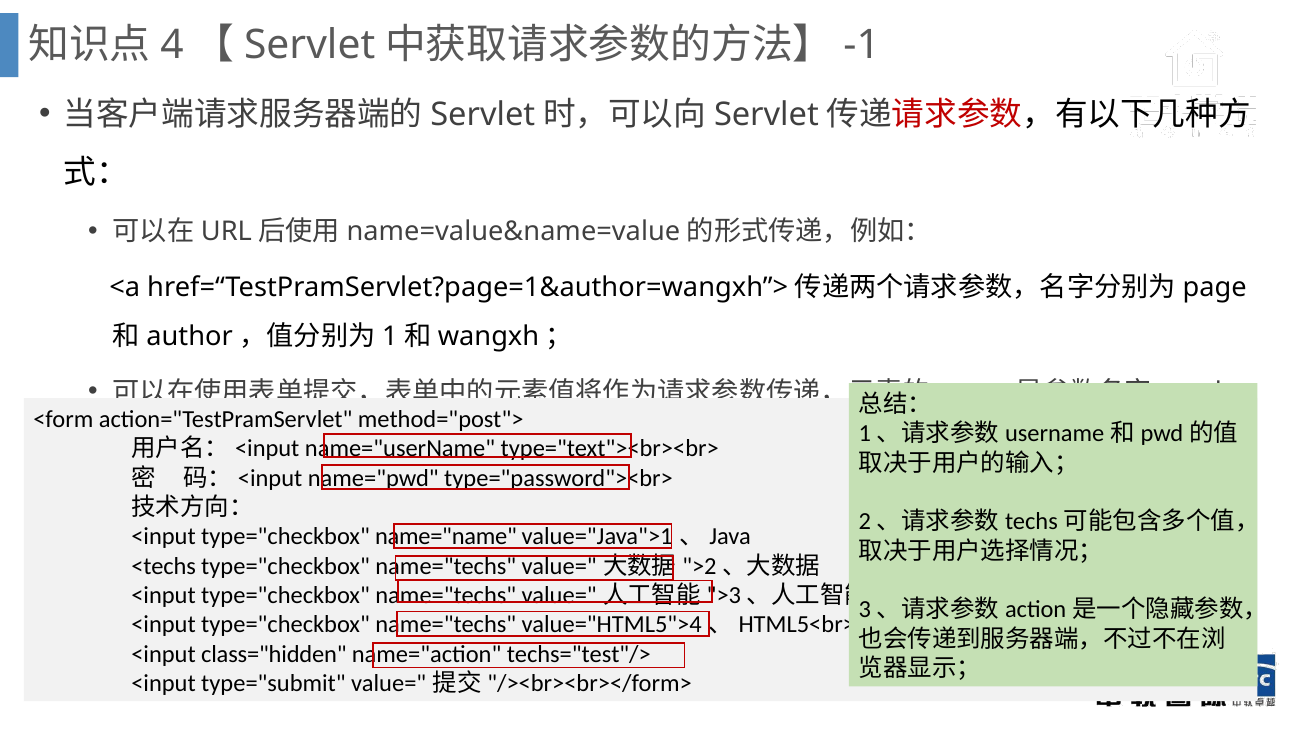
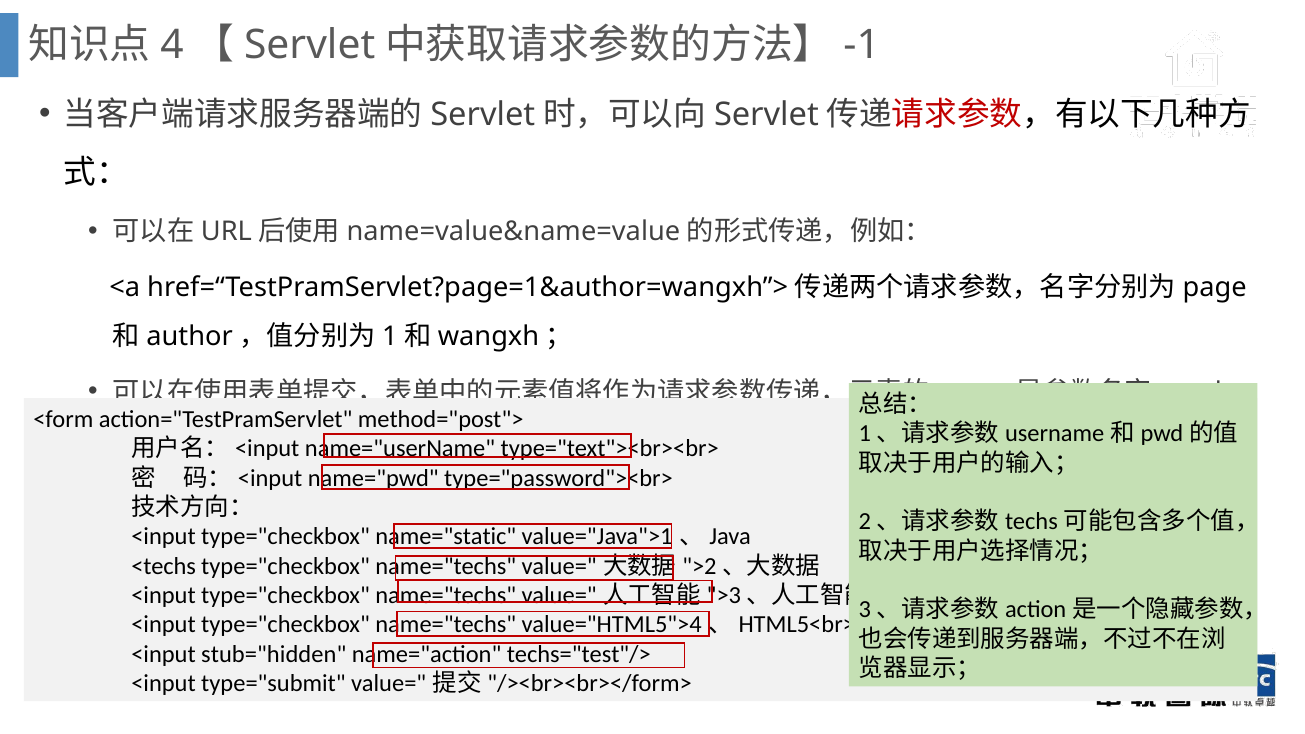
name="name: name="name -> name="static
class="hidden: class="hidden -> stub="hidden
